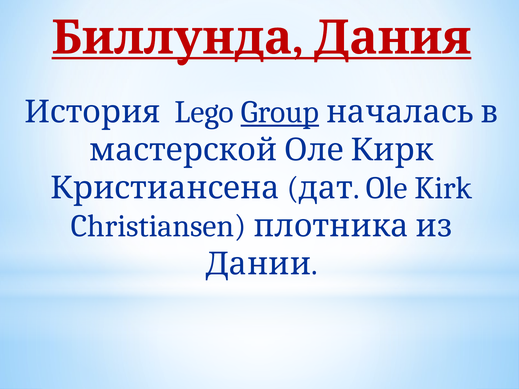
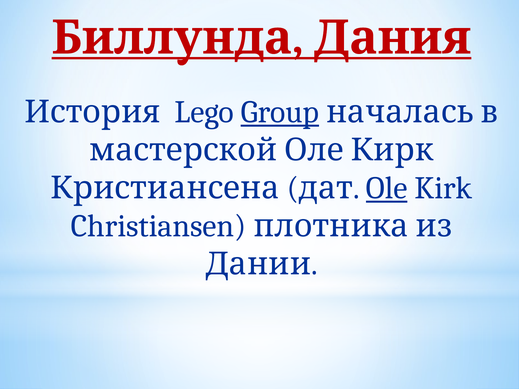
Ole underline: none -> present
